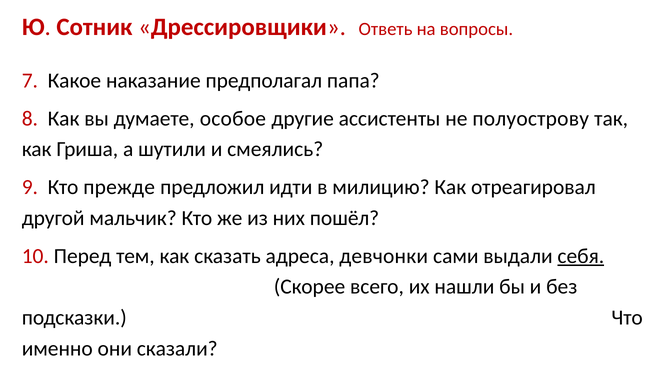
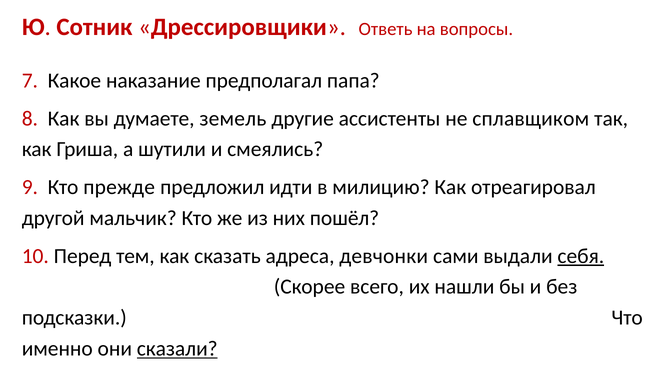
особое: особое -> земель
полуострову: полуострову -> сплавщиком
сказали underline: none -> present
